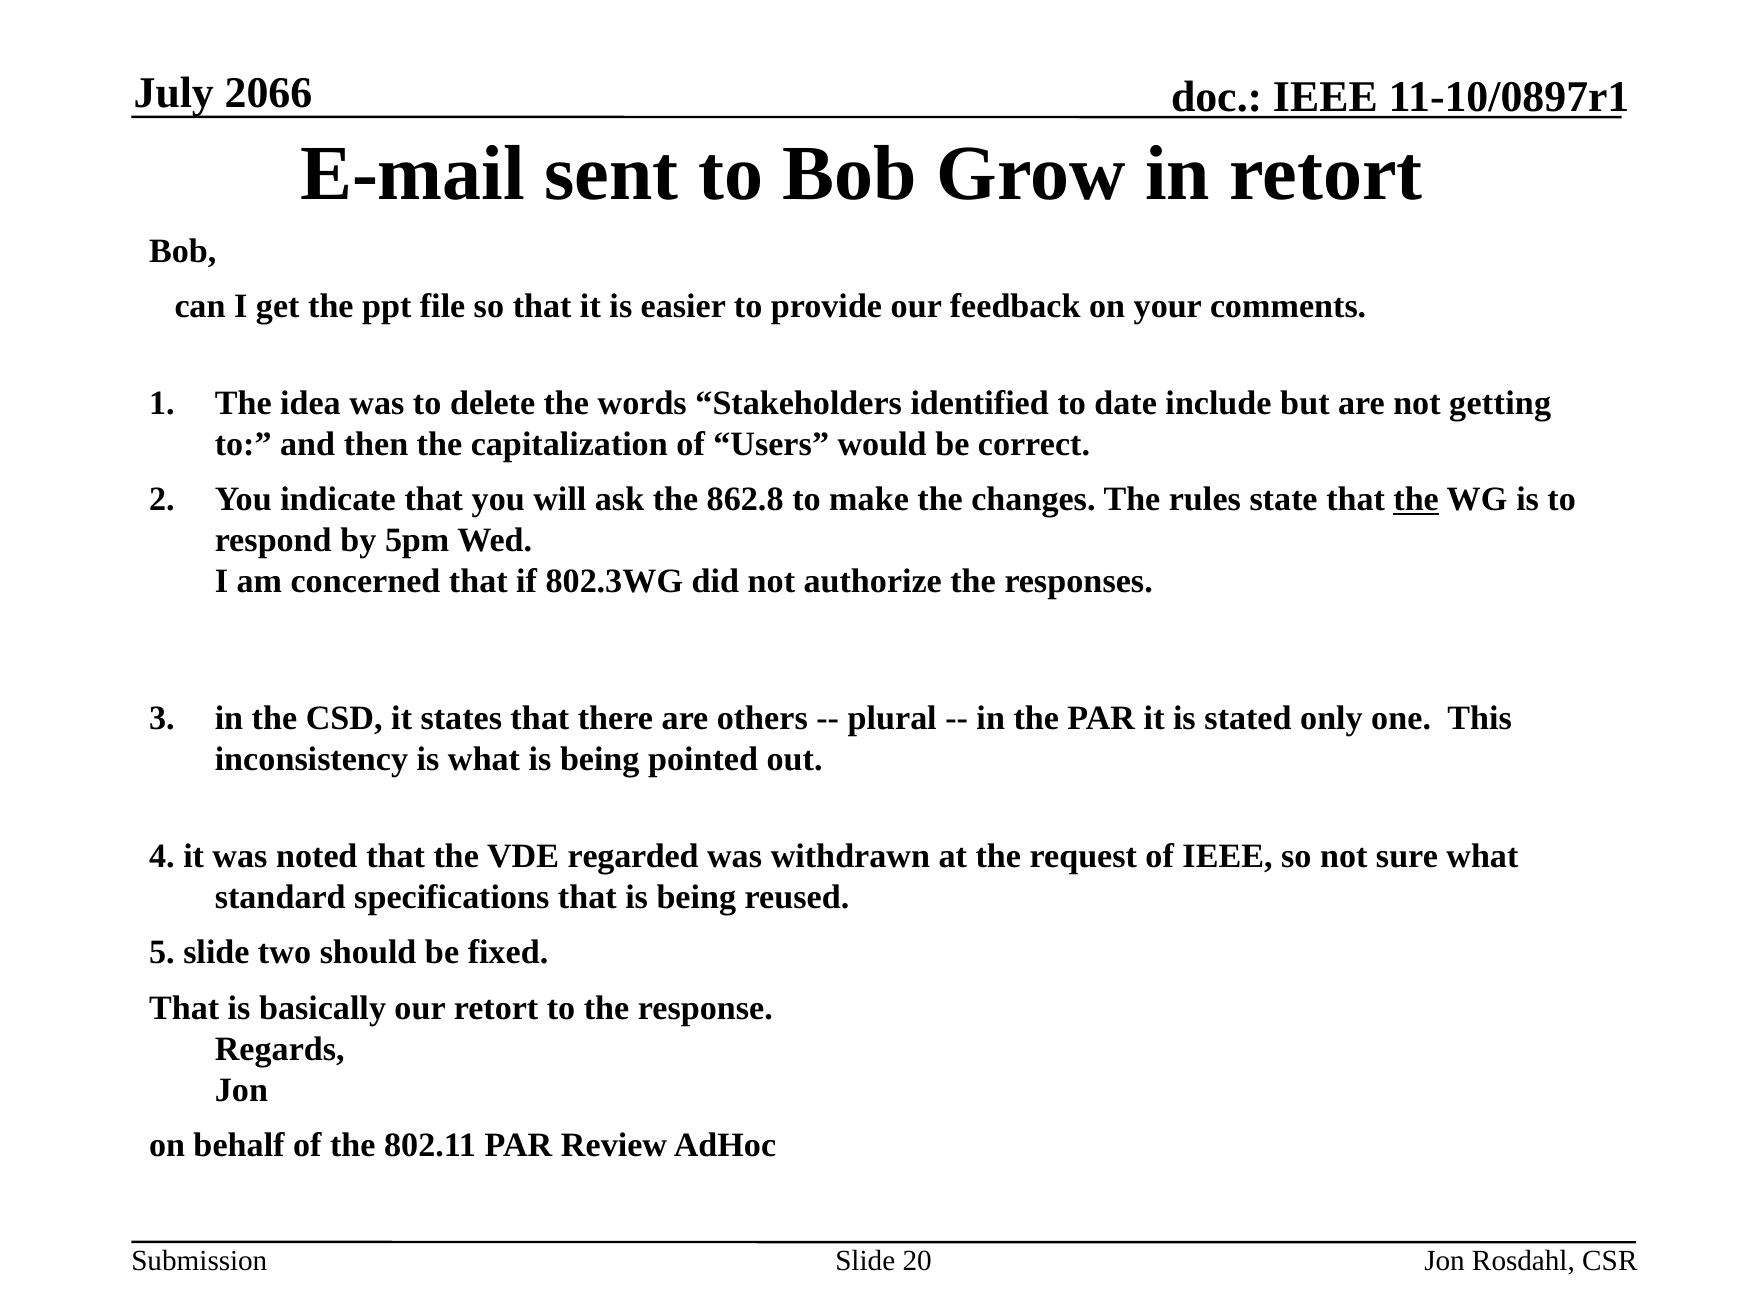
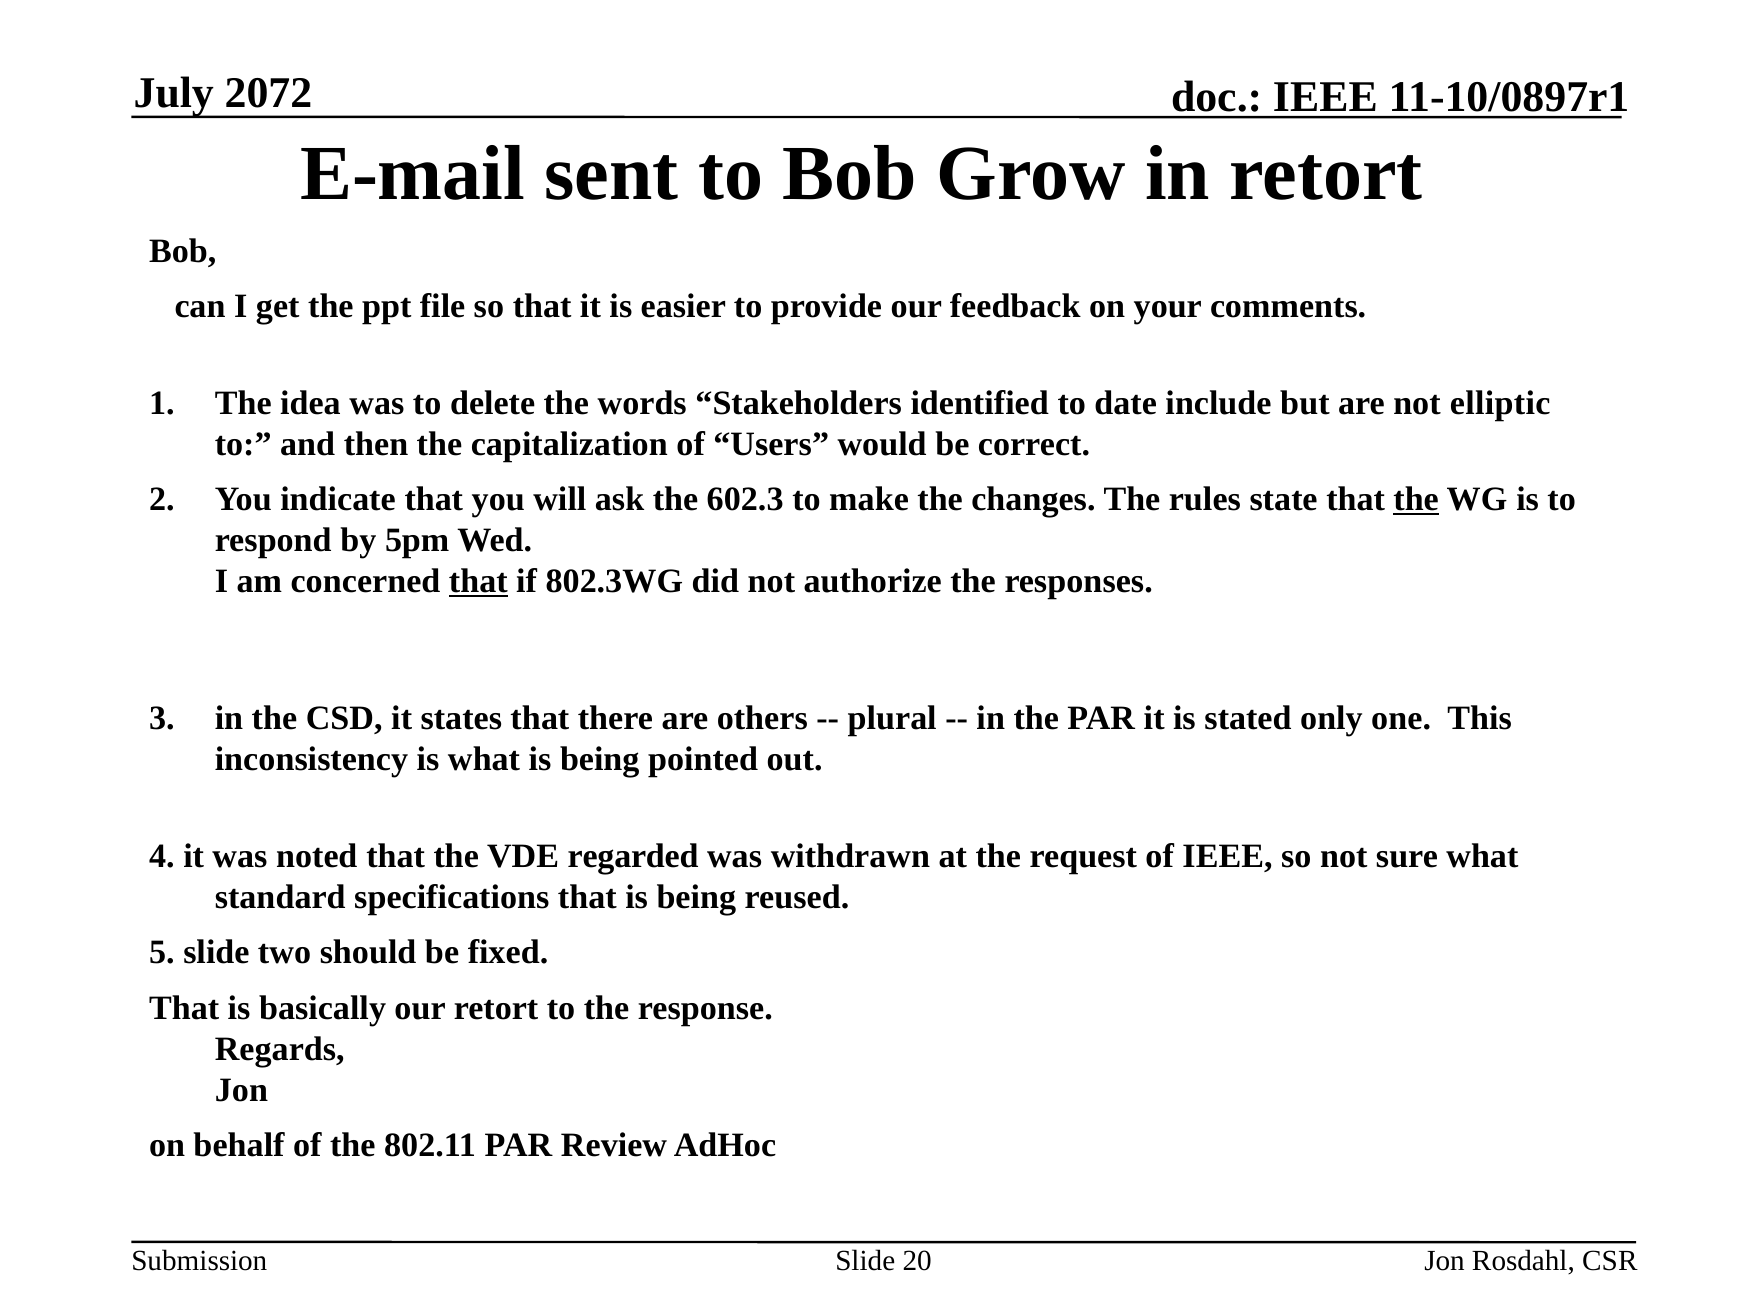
2066: 2066 -> 2072
getting: getting -> elliptic
862.8: 862.8 -> 602.3
that at (478, 581) underline: none -> present
